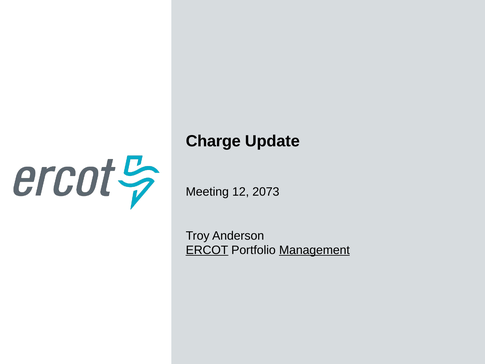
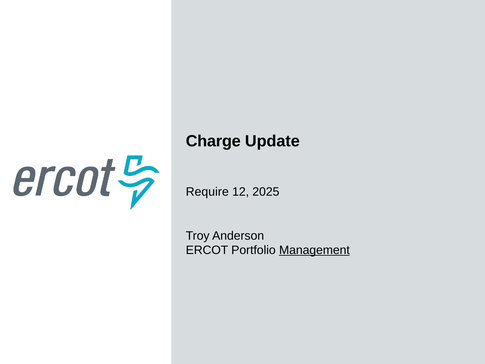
Meeting: Meeting -> Require
2073: 2073 -> 2025
ERCOT underline: present -> none
